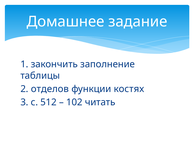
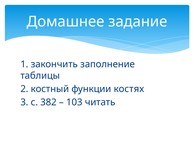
отделов: отделов -> костный
512: 512 -> 382
102: 102 -> 103
